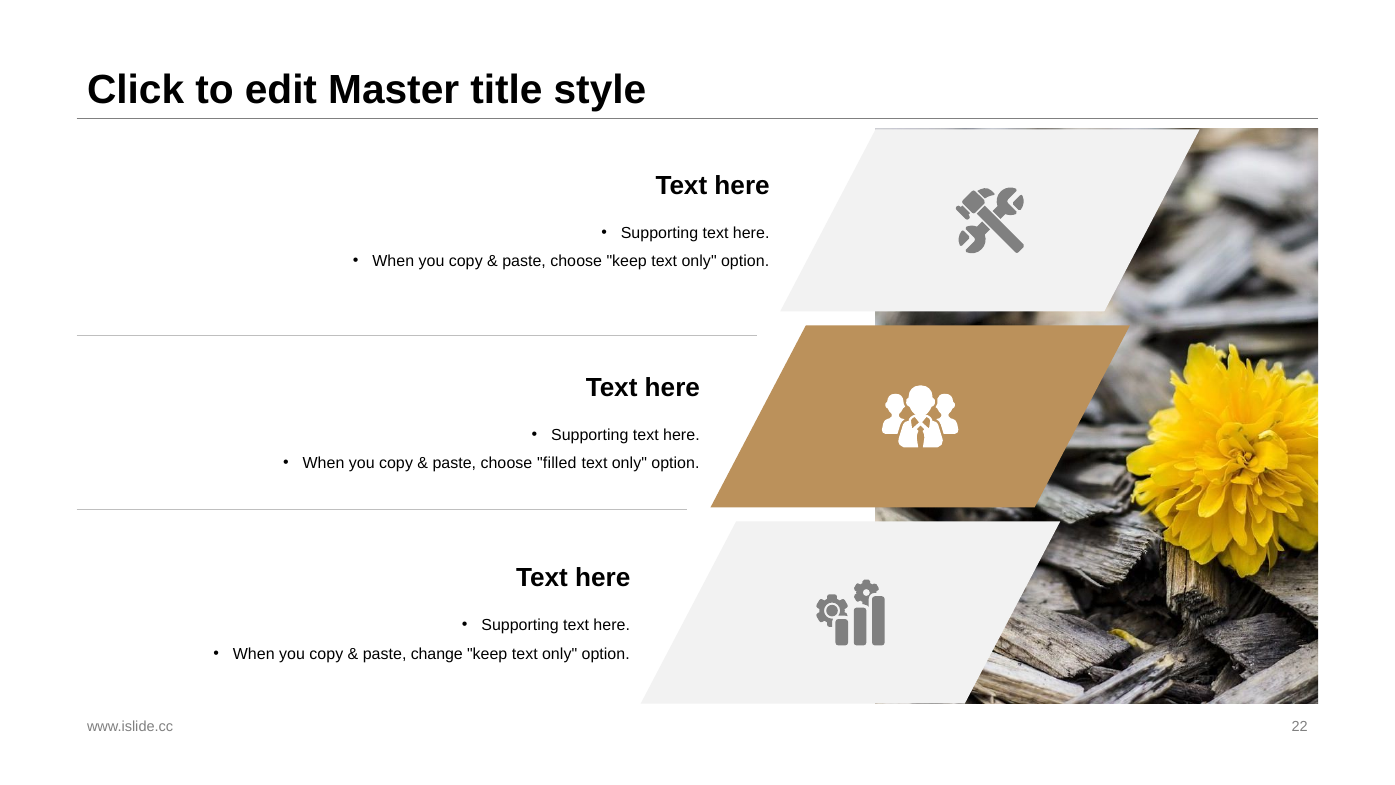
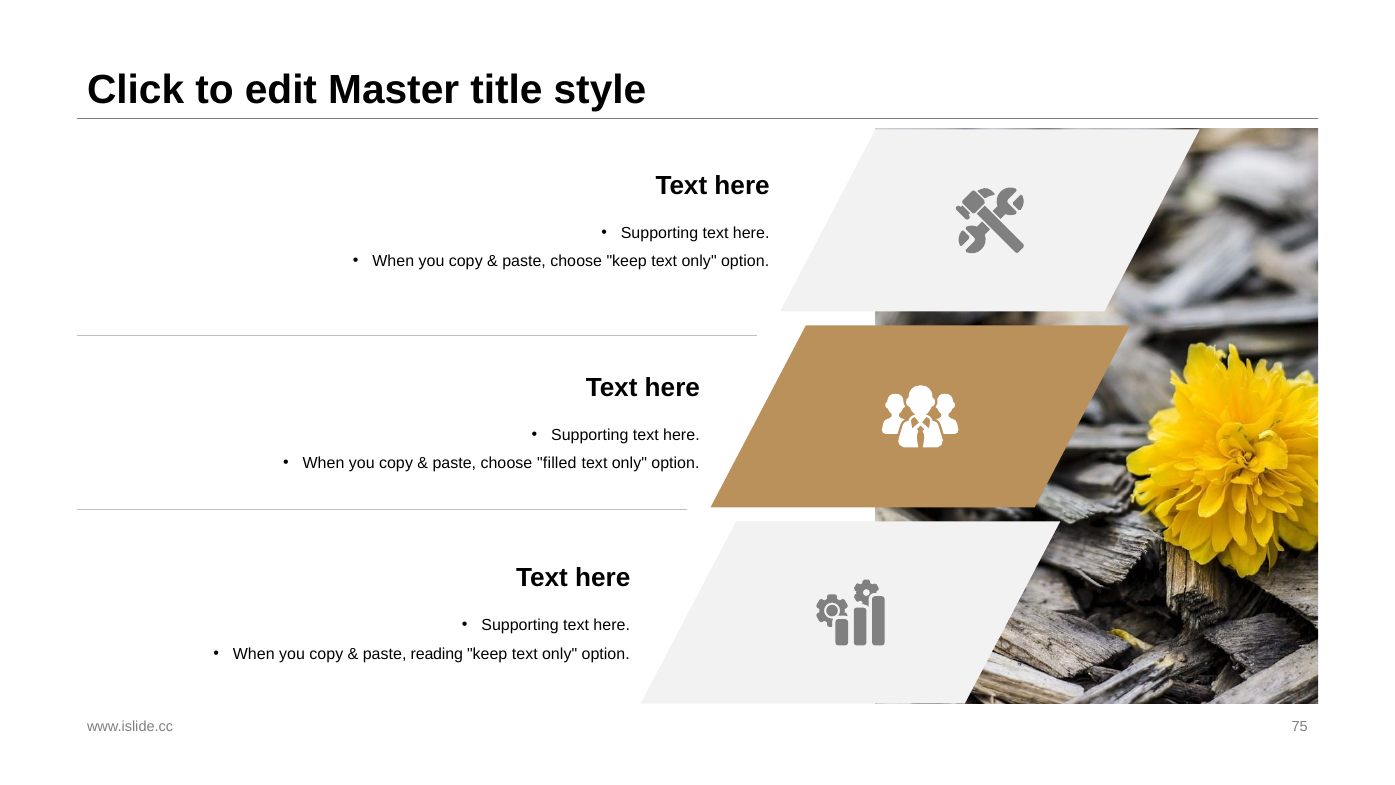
change: change -> reading
22: 22 -> 75
